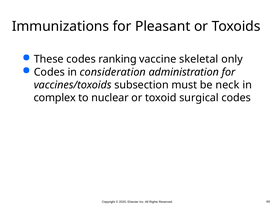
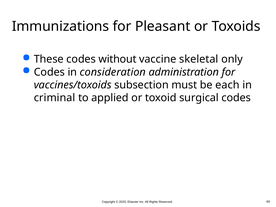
ranking: ranking -> without
neck: neck -> each
complex: complex -> criminal
nuclear: nuclear -> applied
